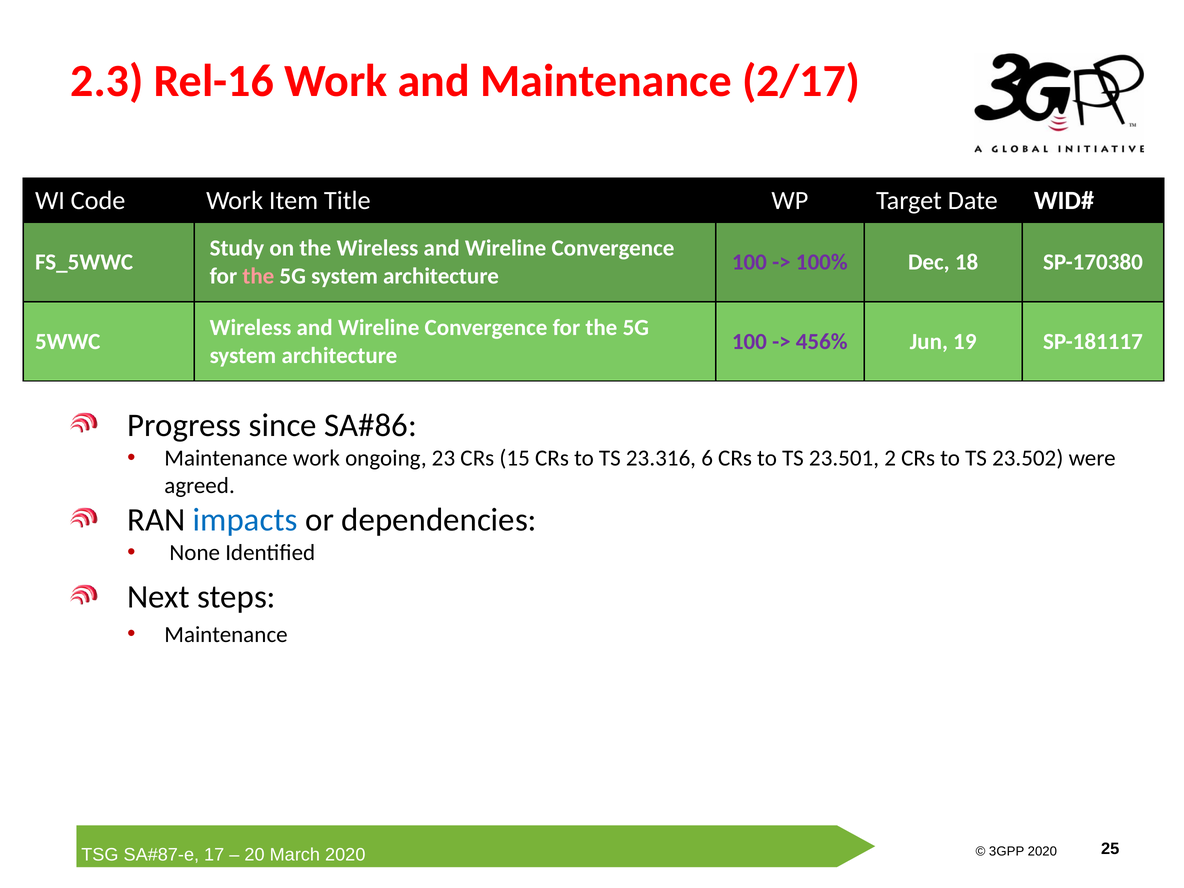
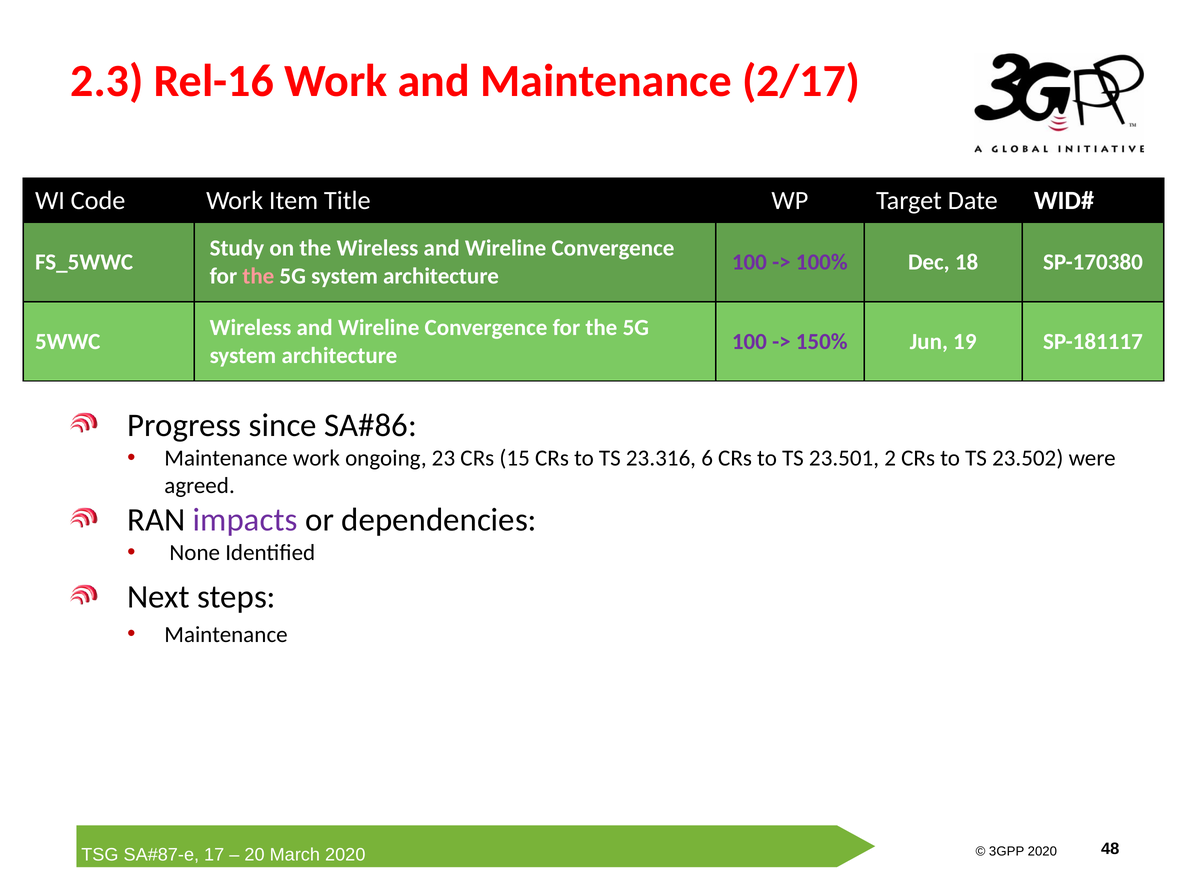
456%: 456% -> 150%
impacts colour: blue -> purple
25: 25 -> 48
